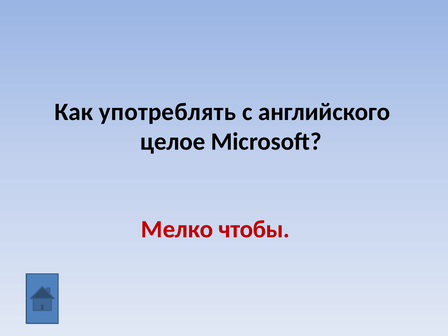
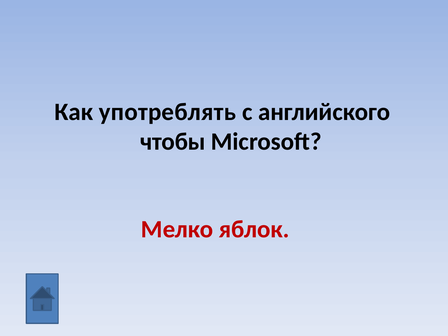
целое: целое -> чтобы
чтобы: чтобы -> яблок
